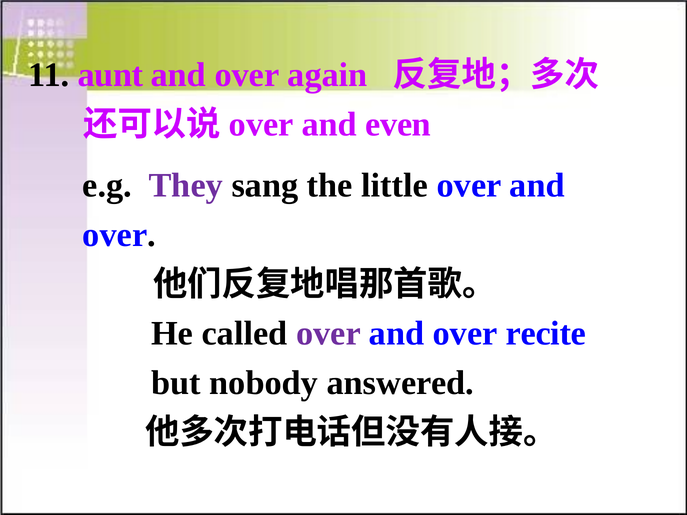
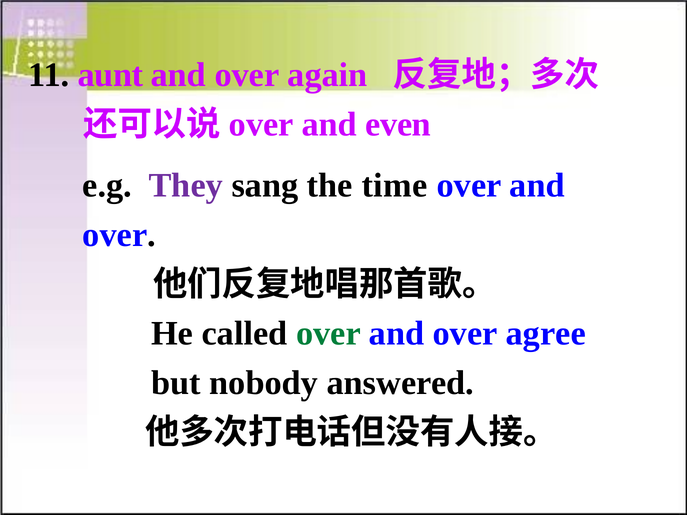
little: little -> time
over at (329, 334) colour: purple -> green
recite: recite -> agree
